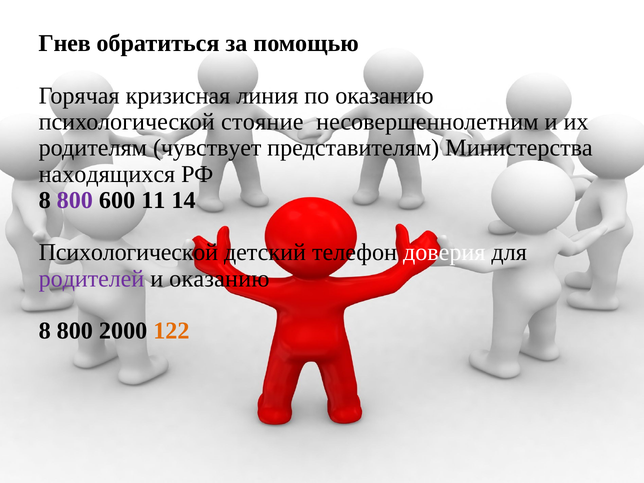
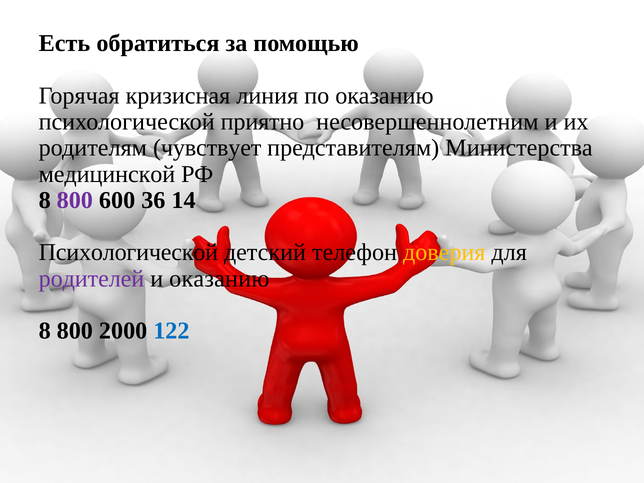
Гнев: Гнев -> Есть
стояние: стояние -> приятно
находящихся: находящихся -> медицинской
11: 11 -> 36
доверия colour: white -> yellow
122 colour: orange -> blue
